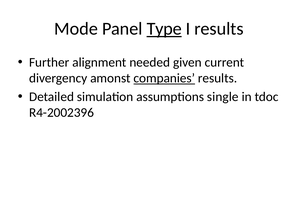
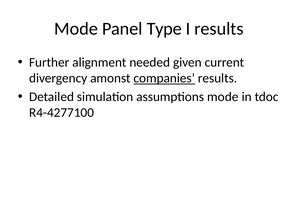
Type underline: present -> none
assumptions single: single -> mode
R4-2002396: R4-2002396 -> R4-4277100
